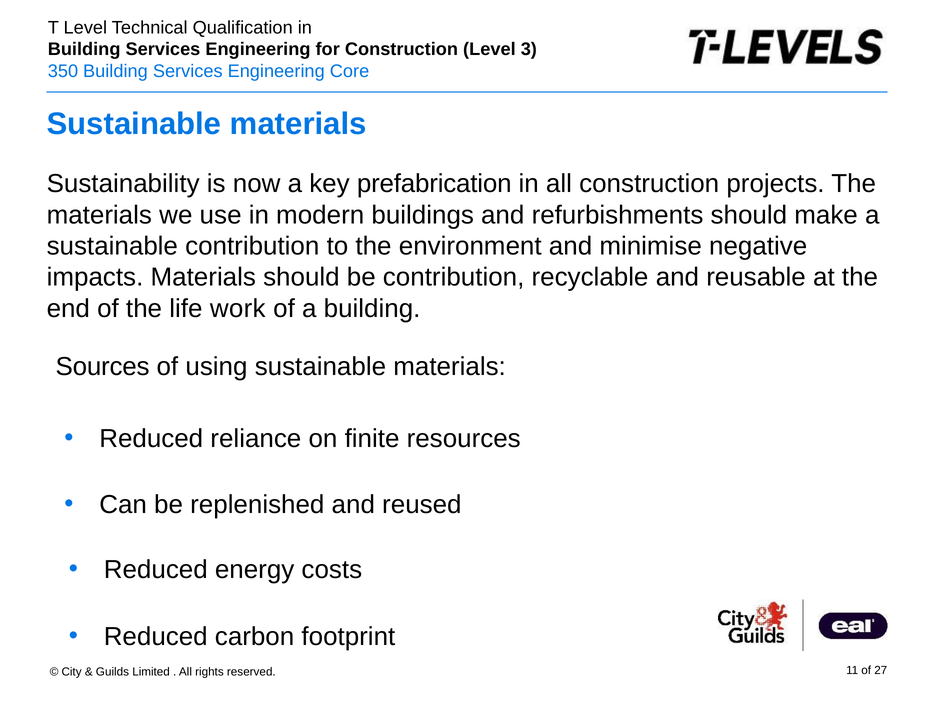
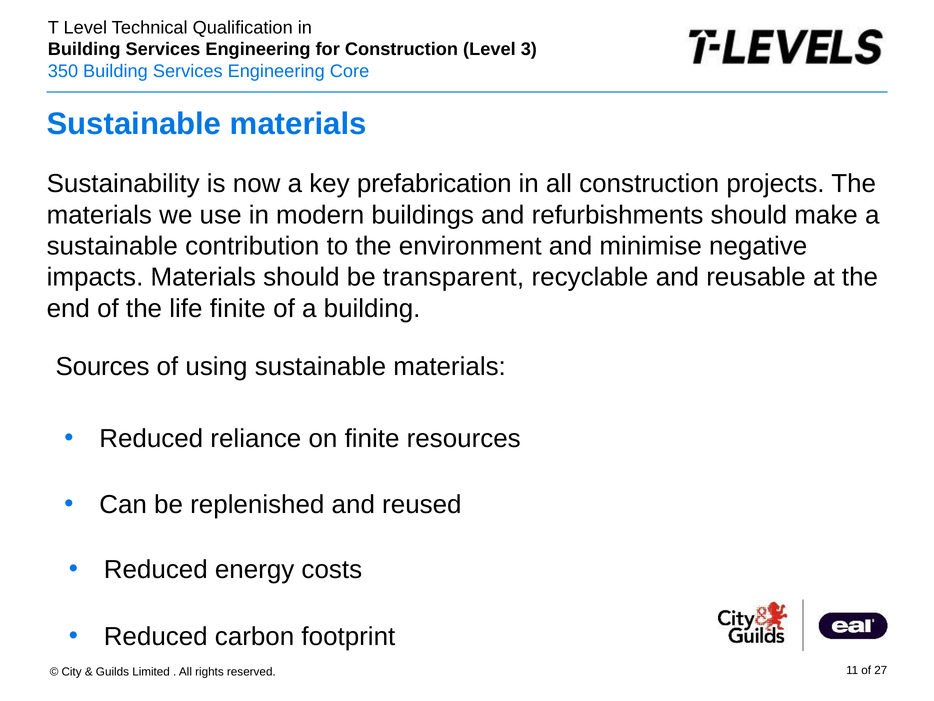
be contribution: contribution -> transparent
life work: work -> finite
